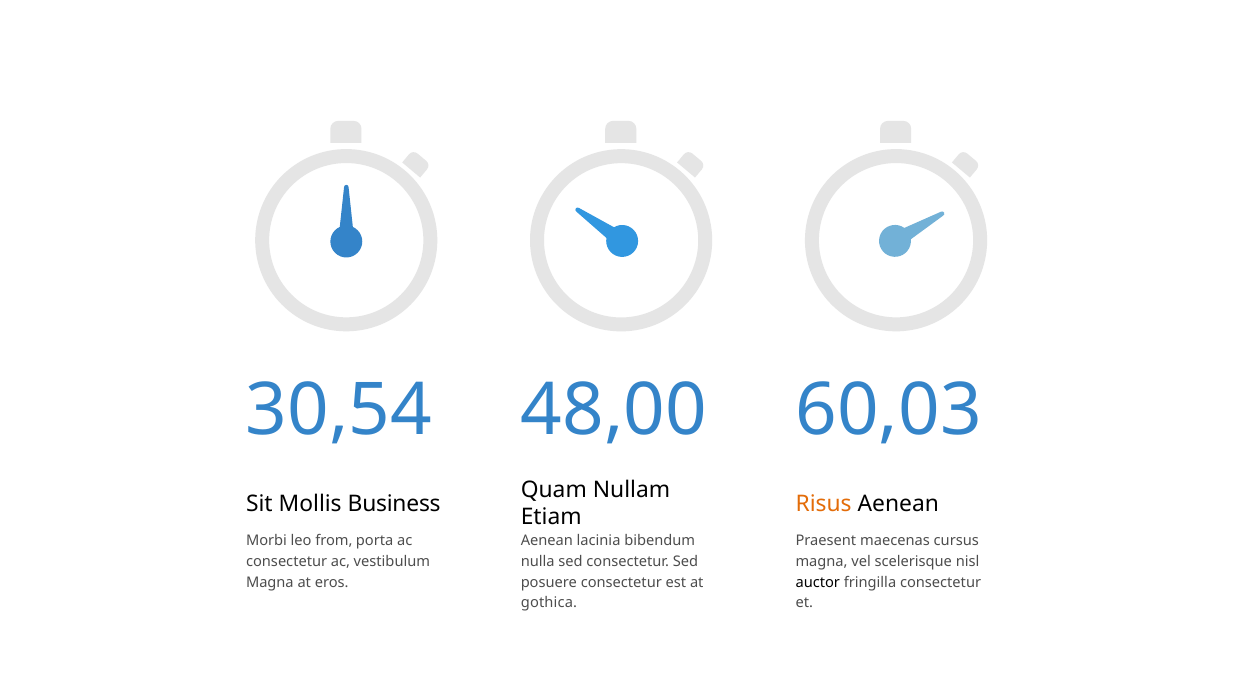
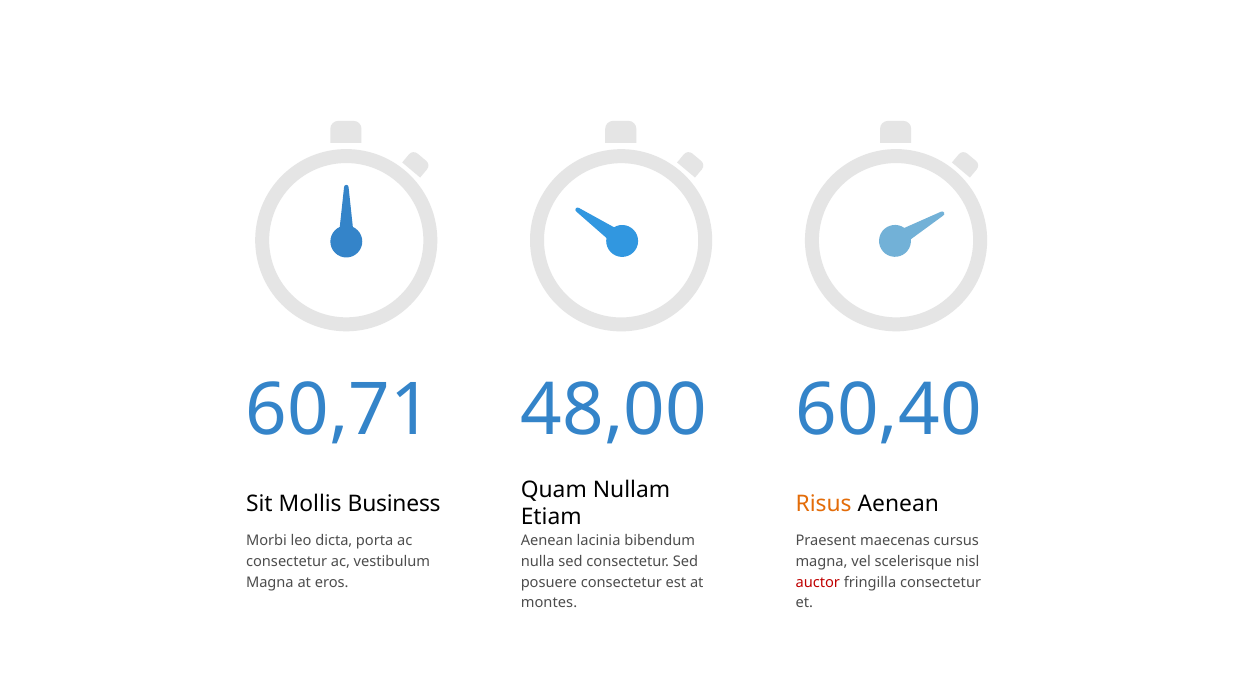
30,54: 30,54 -> 60,71
60,03: 60,03 -> 60,40
from: from -> dicta
auctor colour: black -> red
gothica: gothica -> montes
